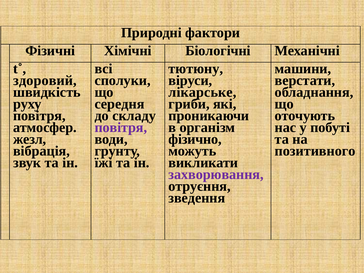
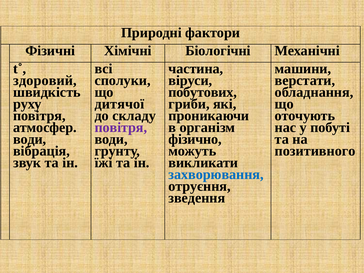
тютюну: тютюну -> частина
лікарське: лікарське -> побутових
середня: середня -> дитячої
жезл at (30, 139): жезл -> води
захворювання colour: purple -> blue
